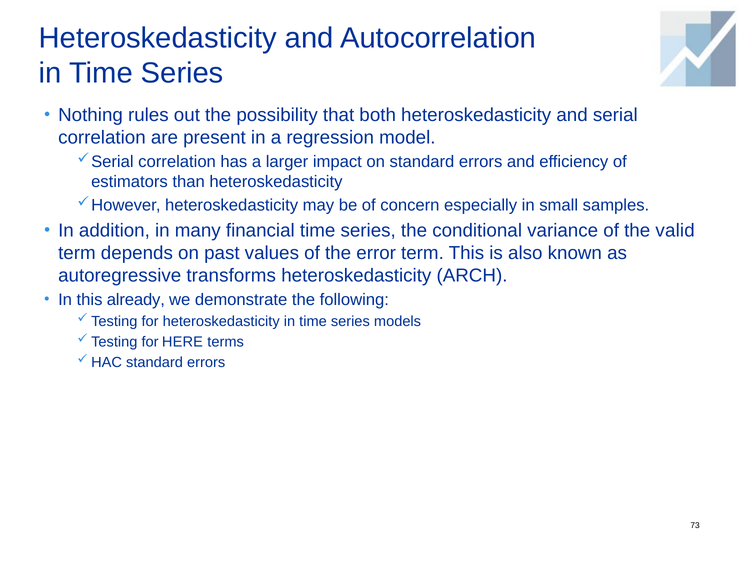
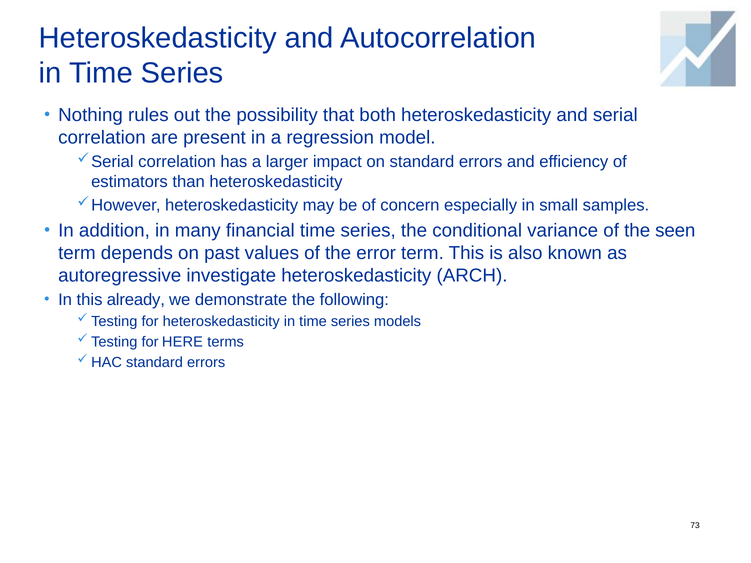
valid: valid -> seen
transforms: transforms -> investigate
